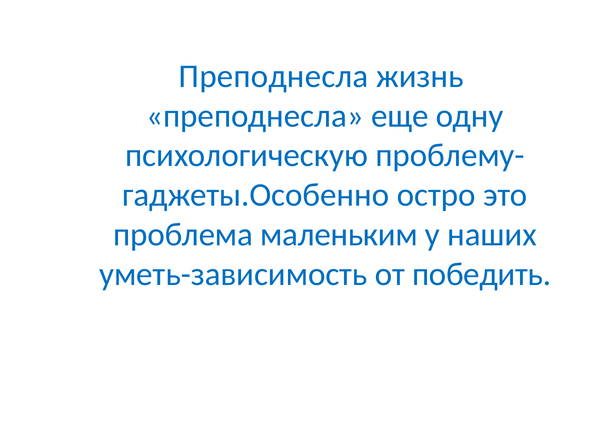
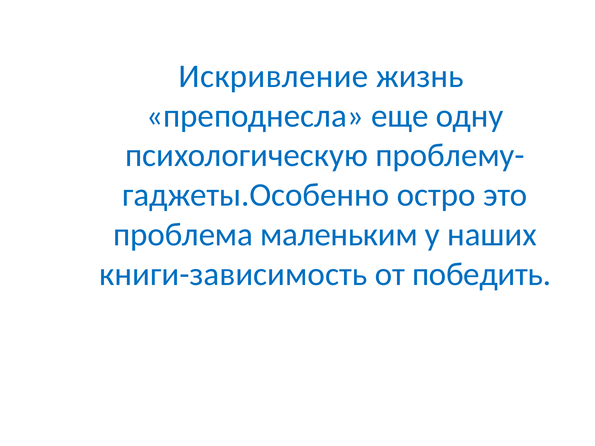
Преподнесла at (274, 76): Преподнесла -> Искривление
уметь-зависимость: уметь-зависимость -> книги-зависимость
